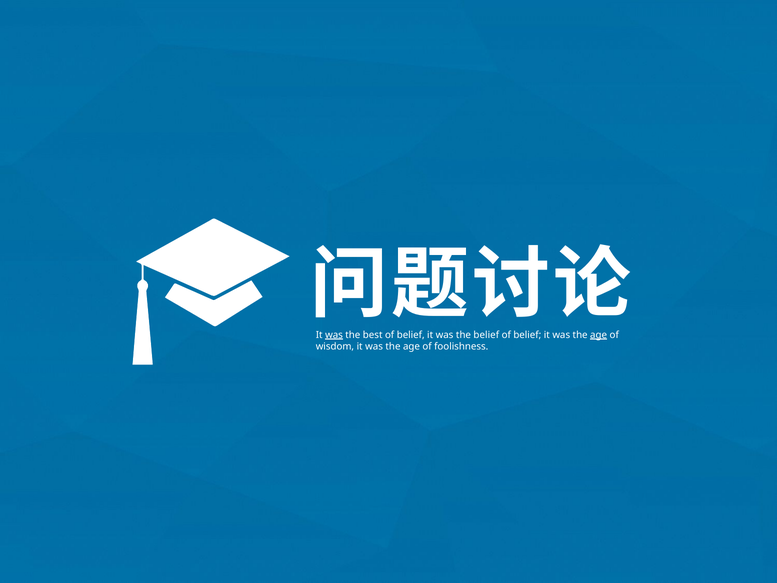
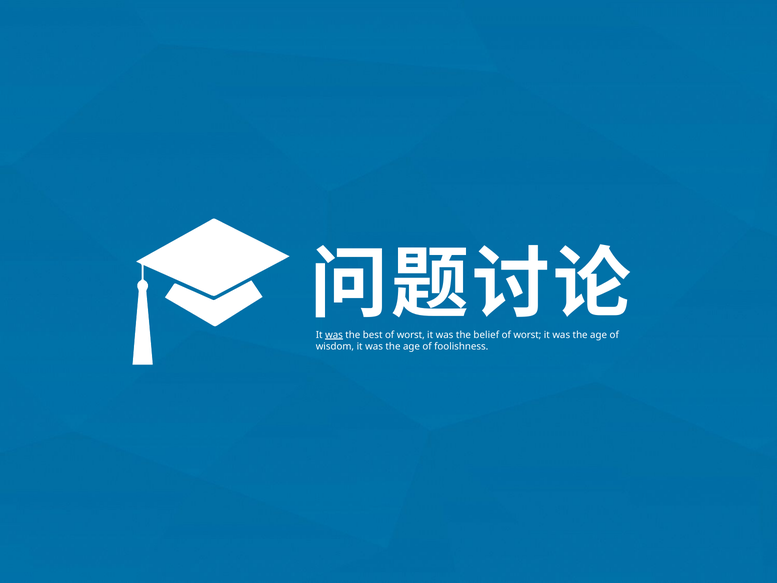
best of belief: belief -> worst
belief at (527, 335): belief -> worst
age at (599, 335) underline: present -> none
